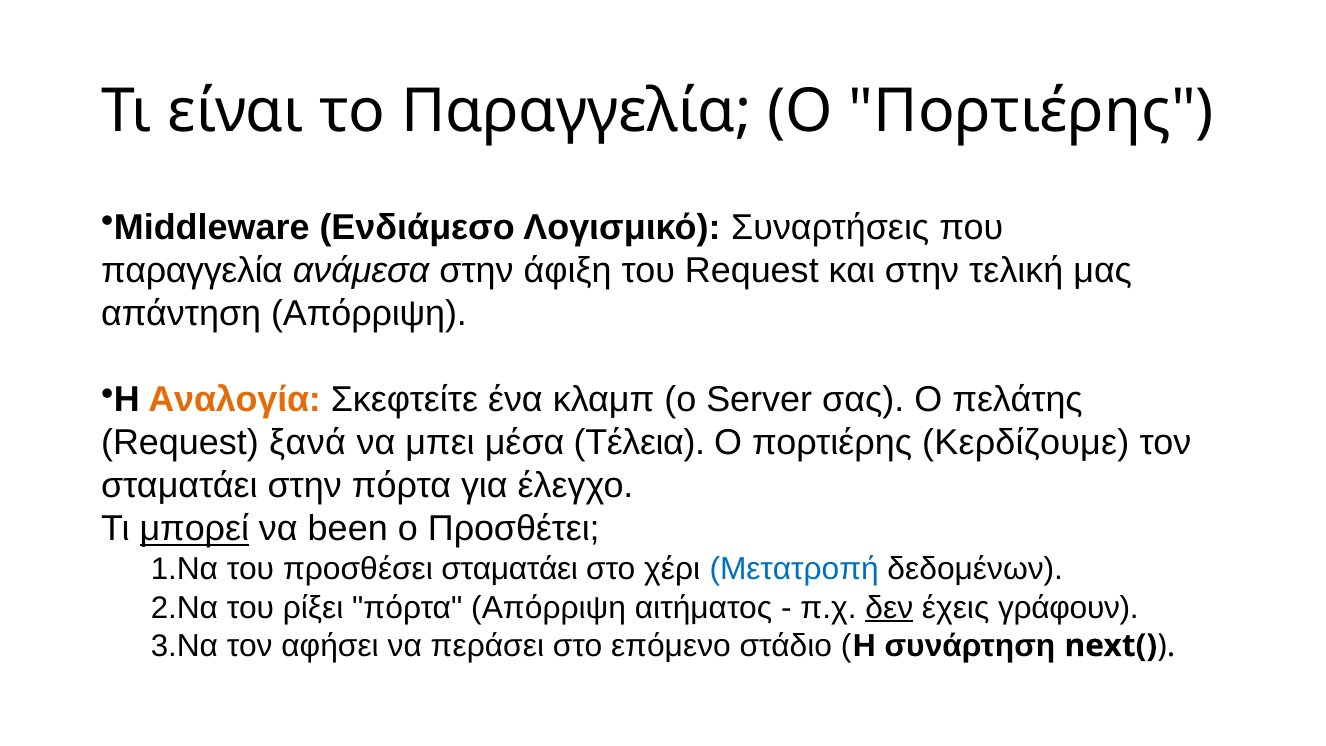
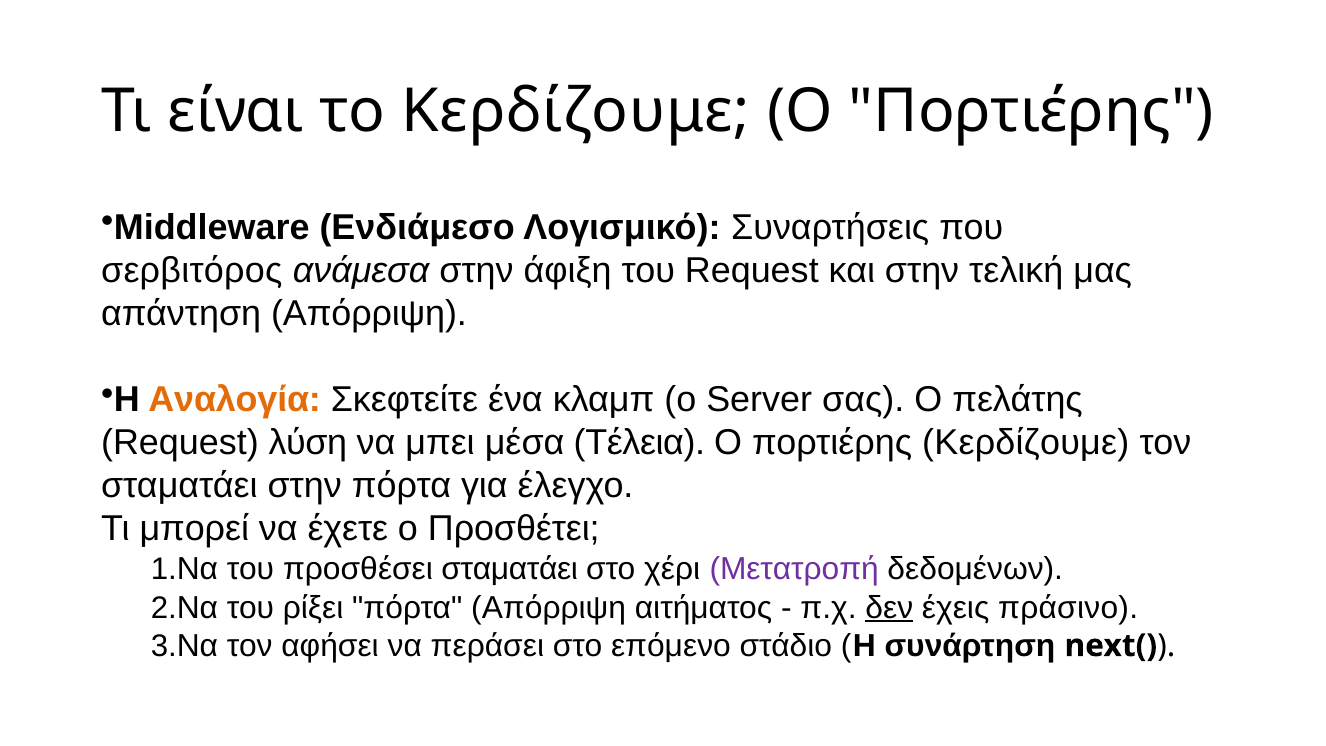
το Παραγγελία: Παραγγελία -> Κερδίζουμε
παραγγελία at (192, 271): παραγγελία -> σερβιτόρος
ξανά: ξανά -> λύση
μπορεί underline: present -> none
been: been -> έχετε
Μετατροπή colour: blue -> purple
γράφουν: γράφουν -> πράσινο
